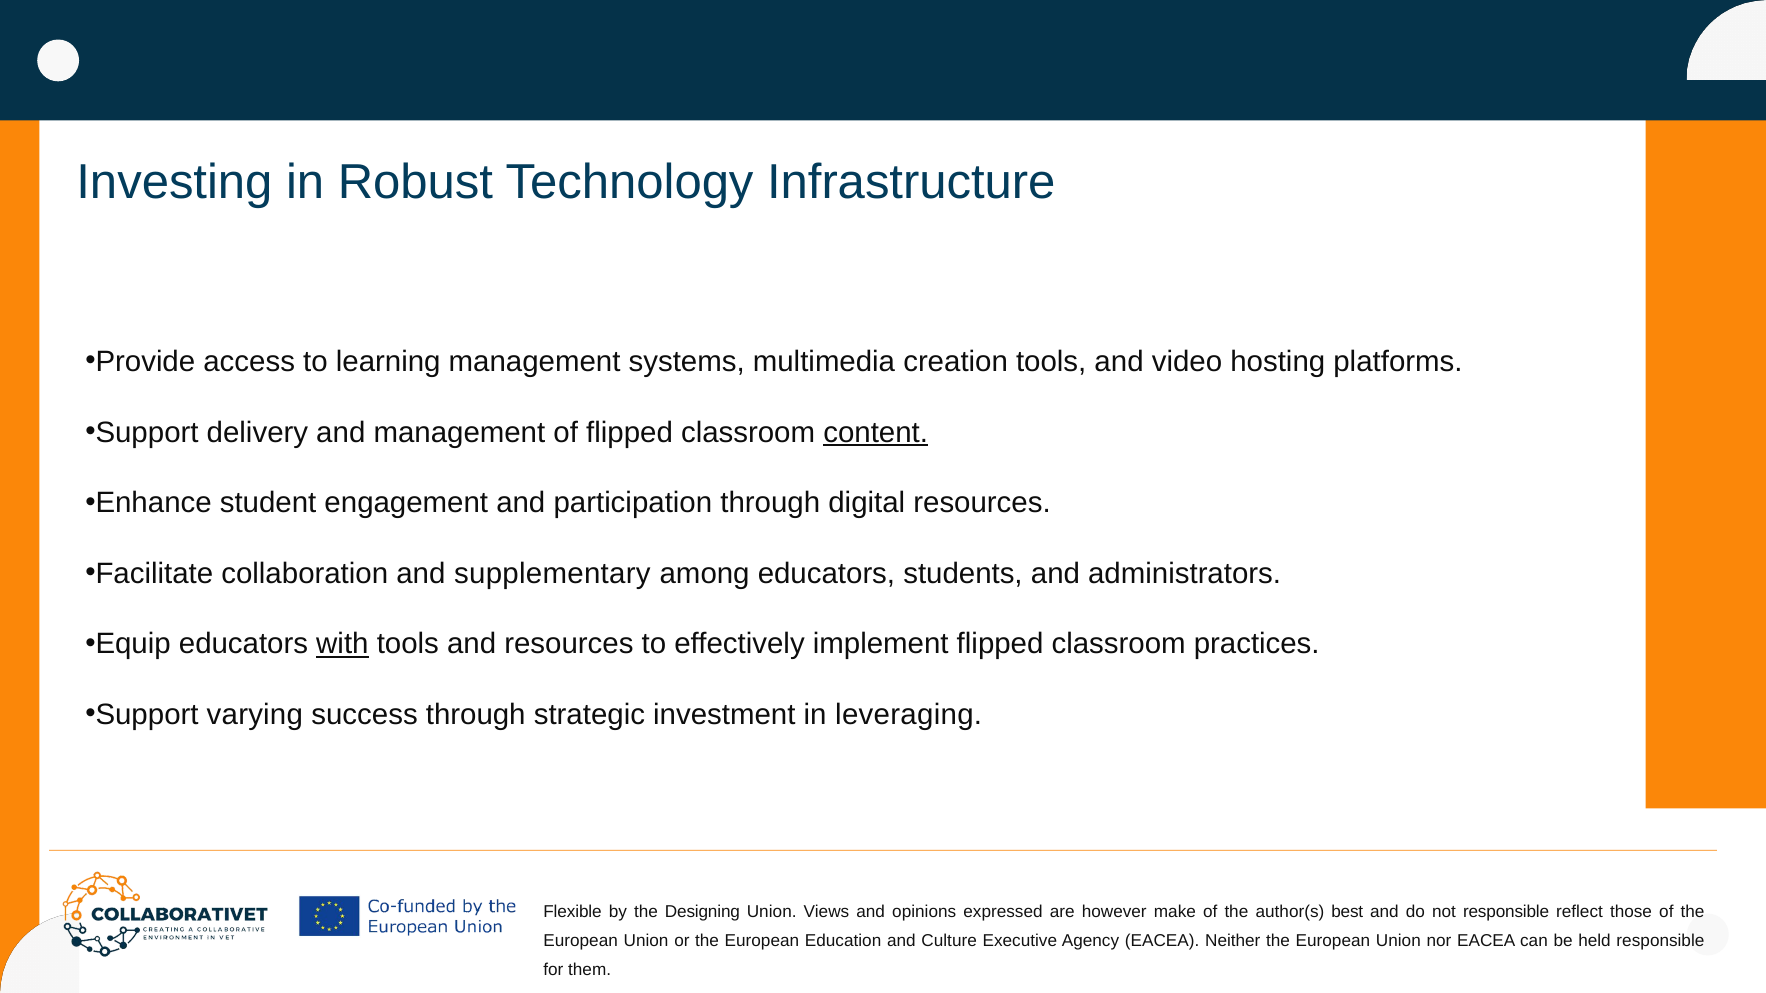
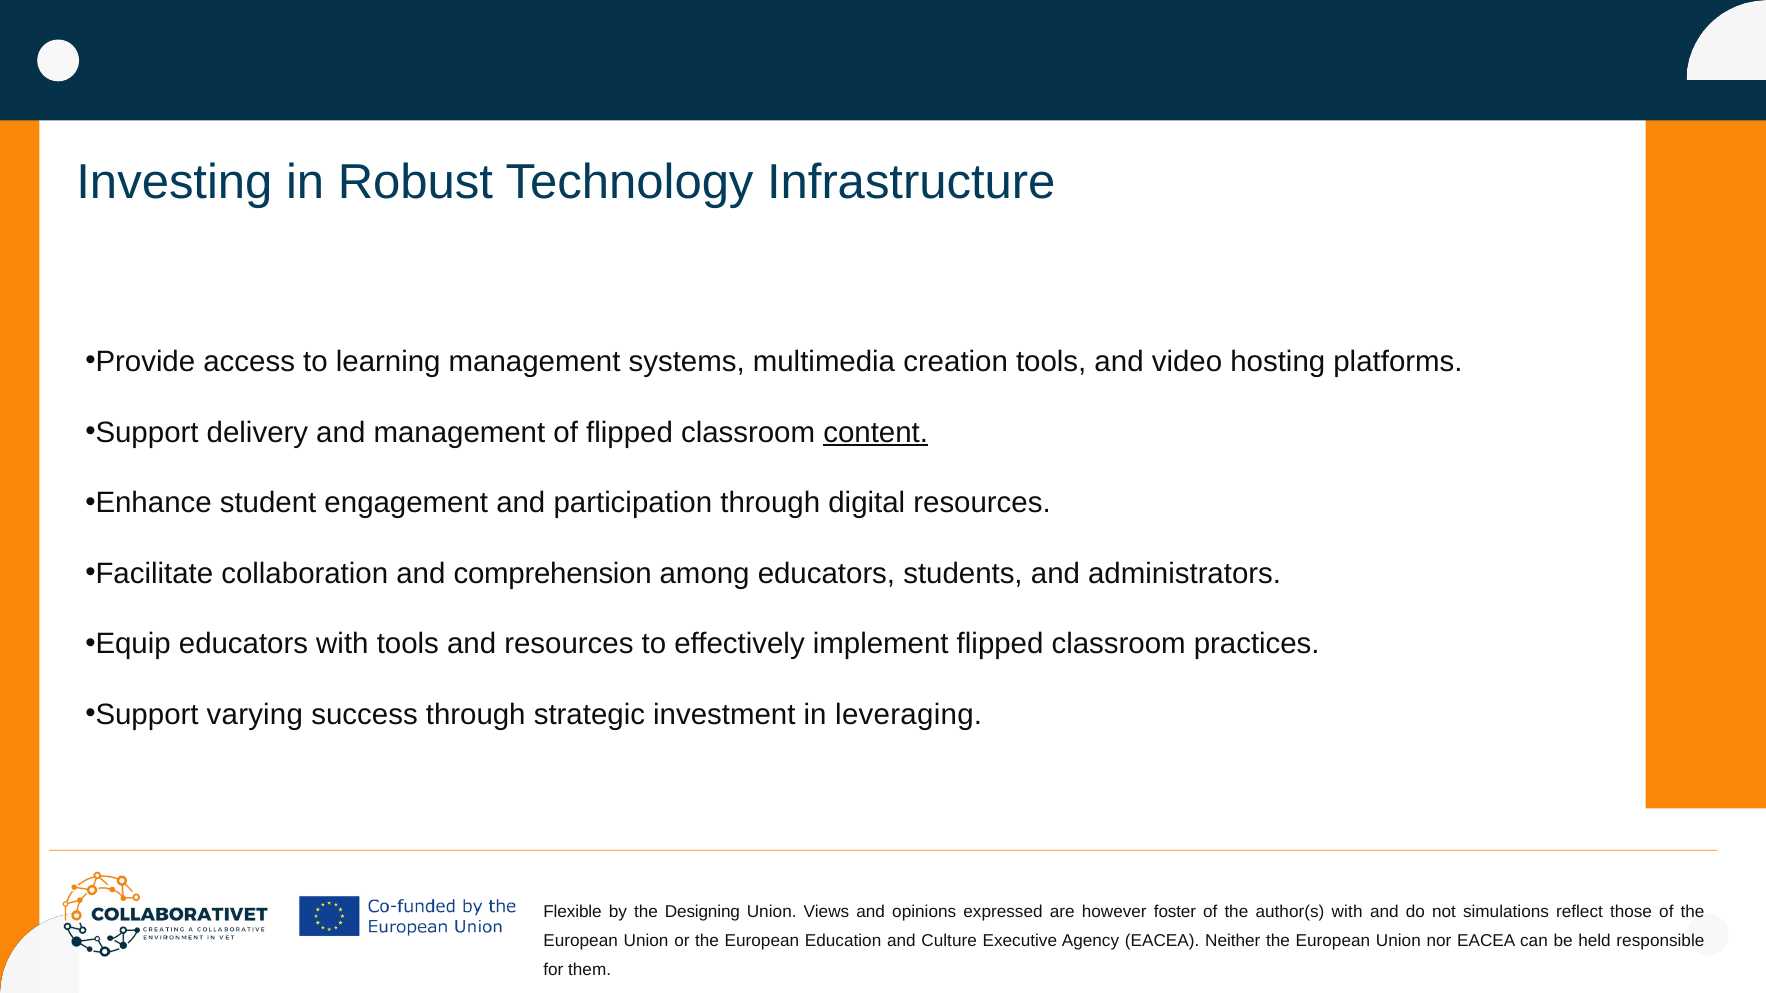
supplementary: supplementary -> comprehension
with at (342, 644) underline: present -> none
make: make -> foster
author(s best: best -> with
not responsible: responsible -> simulations
